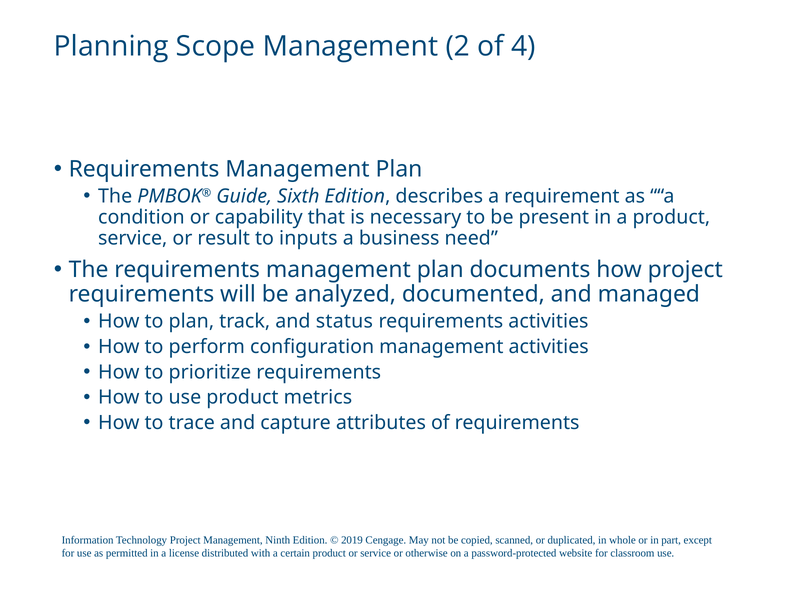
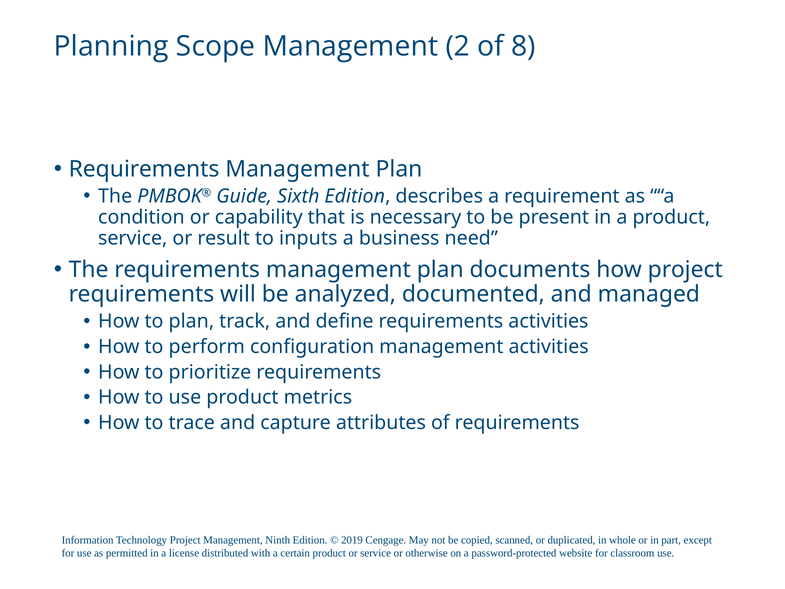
4: 4 -> 8
status: status -> define
